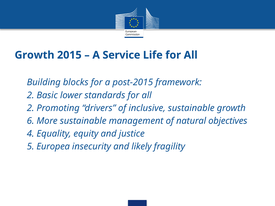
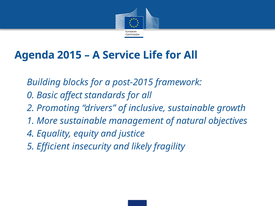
Growth at (35, 55): Growth -> Agenda
2 at (31, 95): 2 -> 0
lower: lower -> affect
6: 6 -> 1
Europea: Europea -> Efficient
